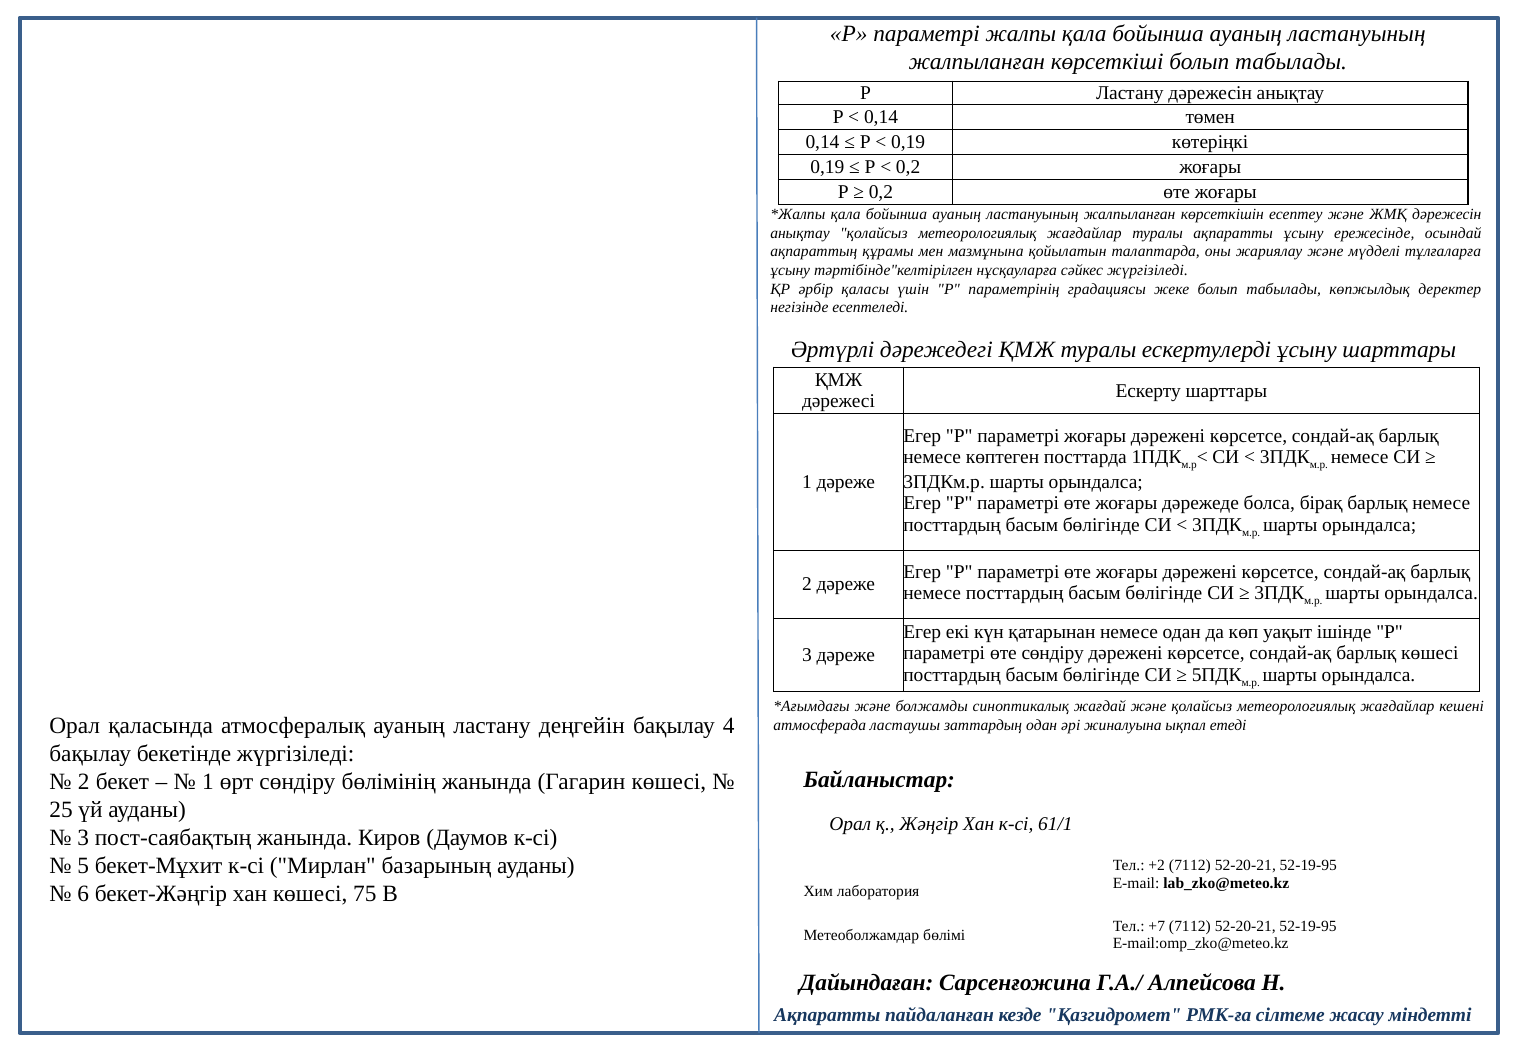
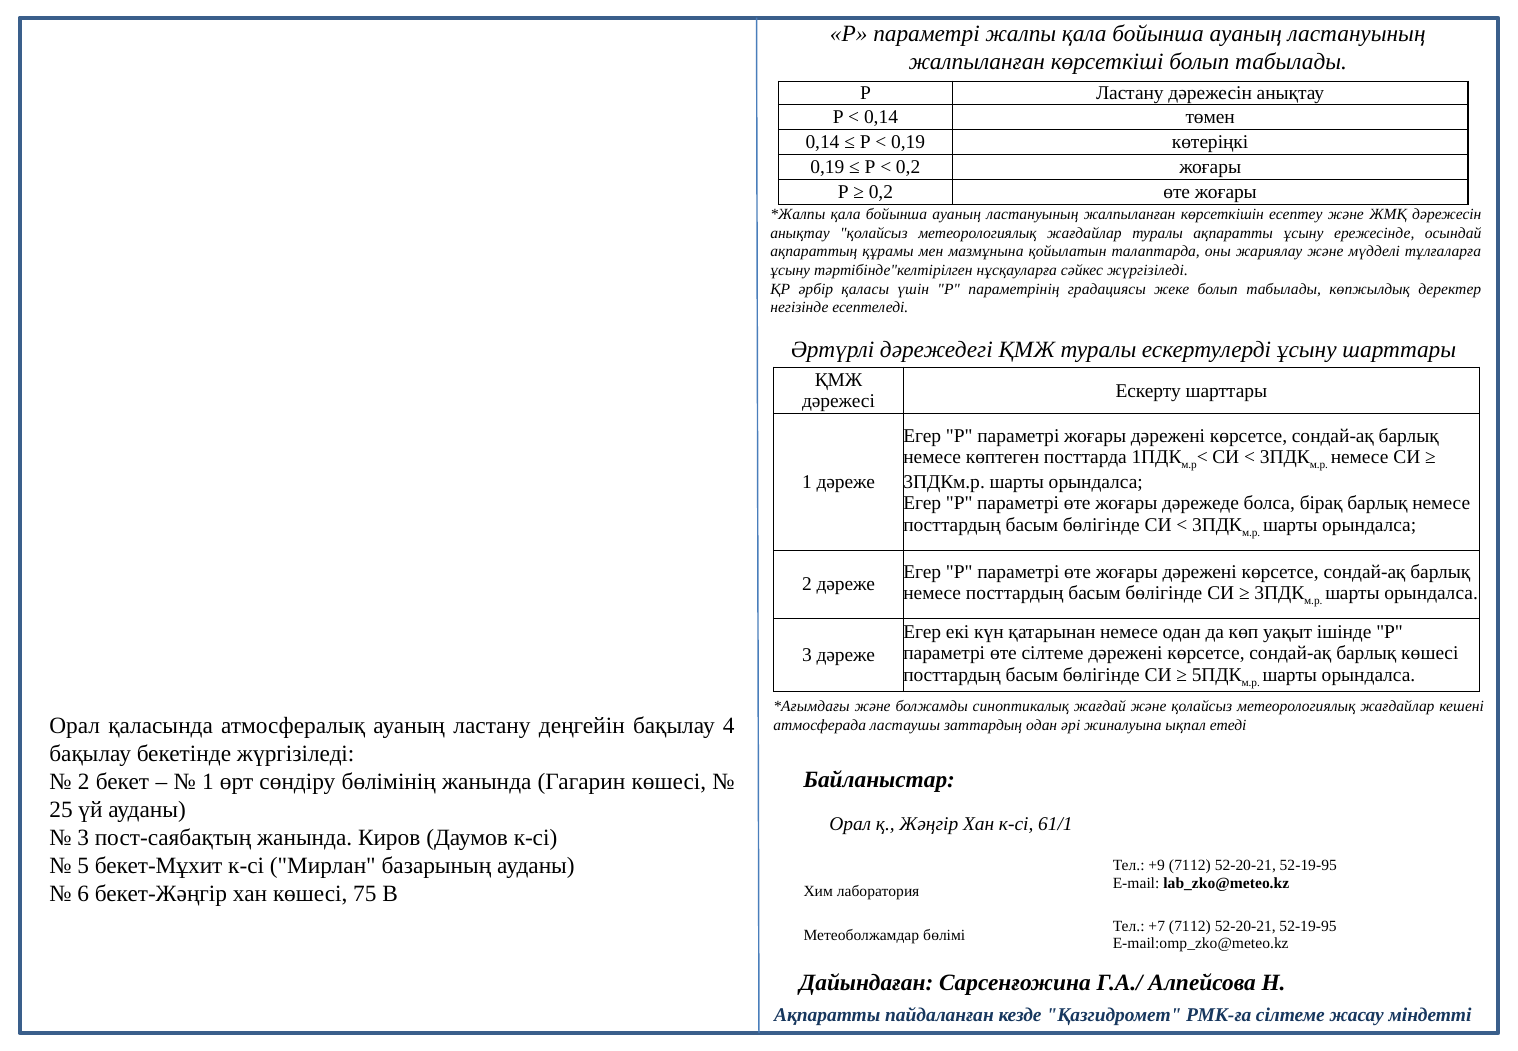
өте сөндіру: сөндіру -> сілтеме
+2: +2 -> +9
